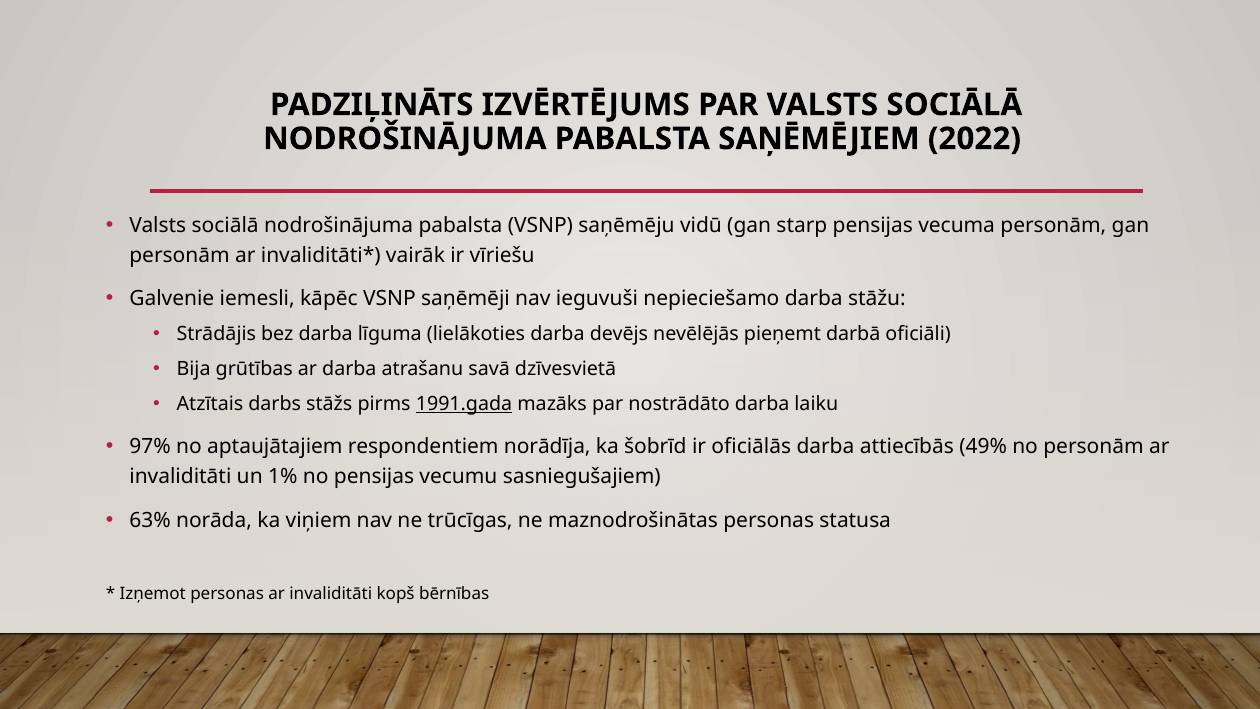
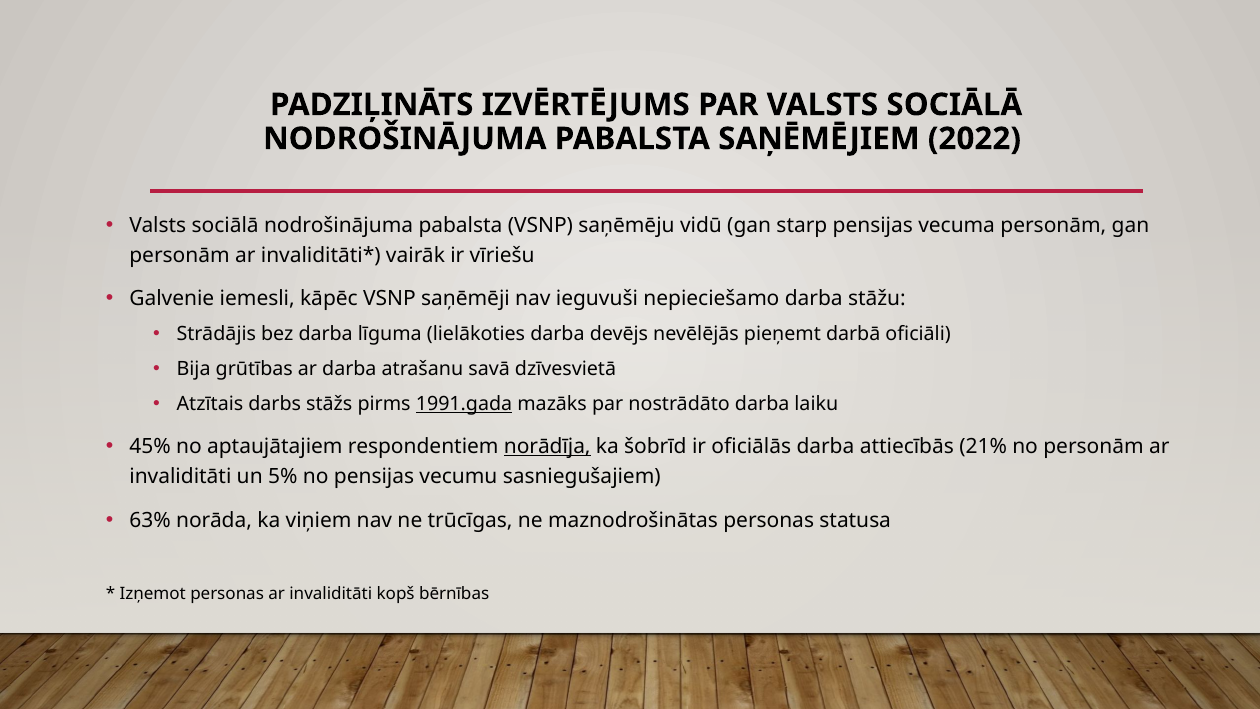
97%: 97% -> 45%
norādīja underline: none -> present
49%: 49% -> 21%
1%: 1% -> 5%
